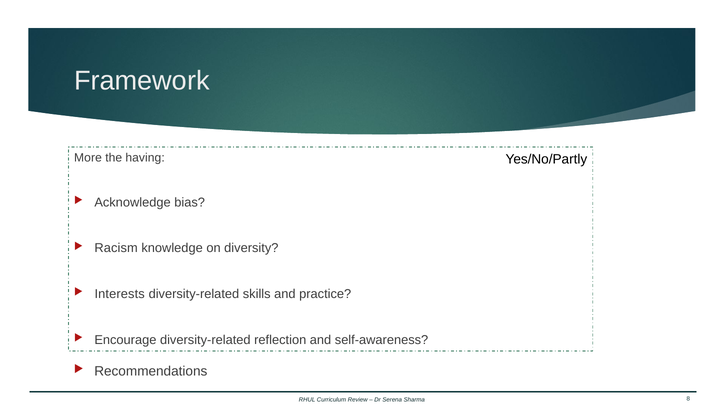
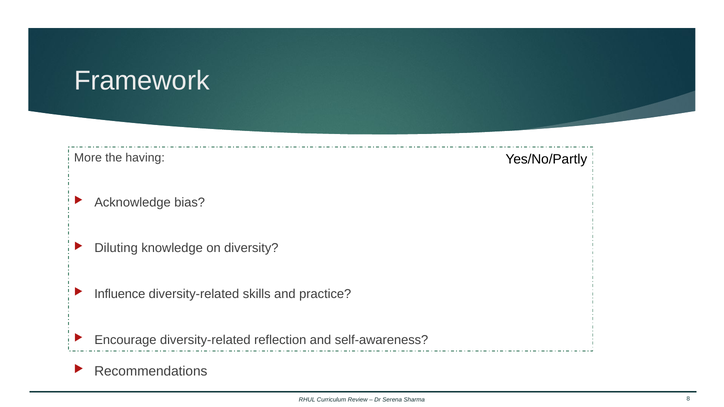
Racism: Racism -> Diluting
Interests: Interests -> Influence
